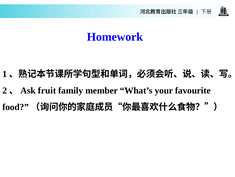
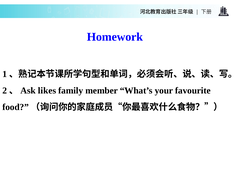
fruit: fruit -> likes
